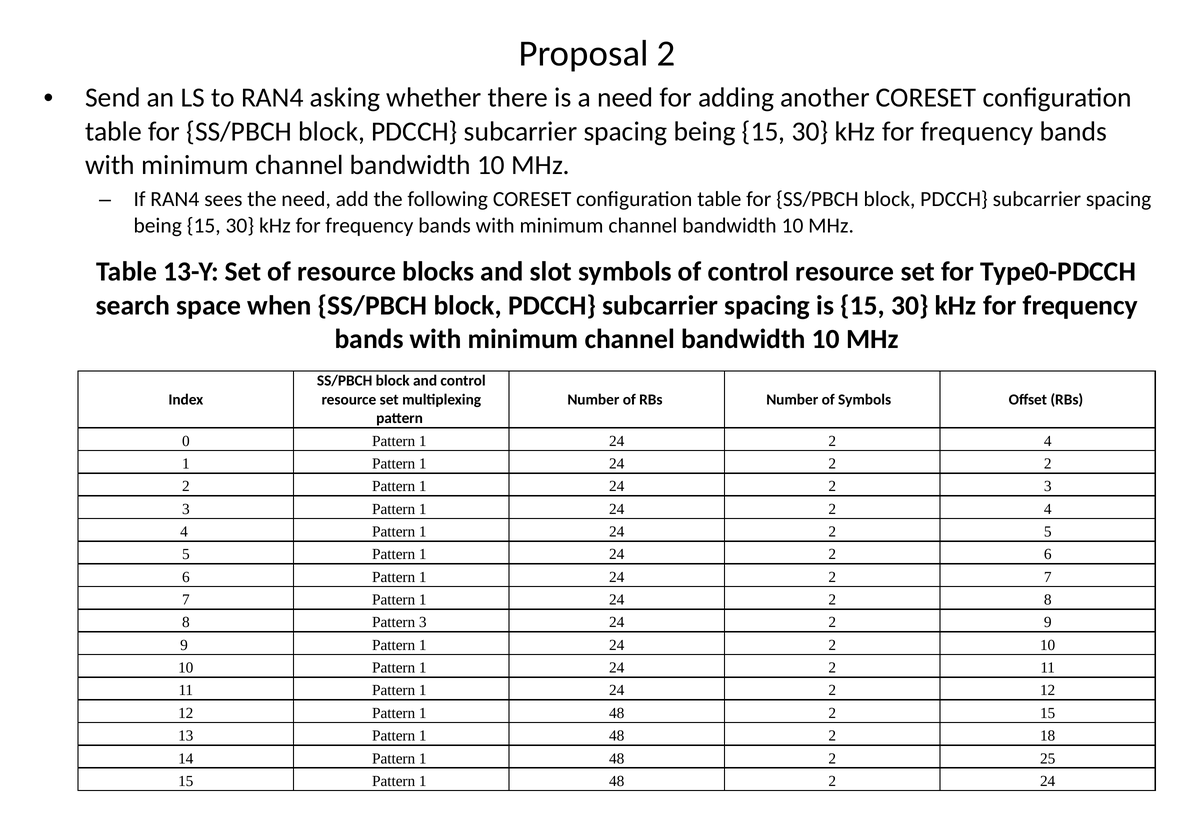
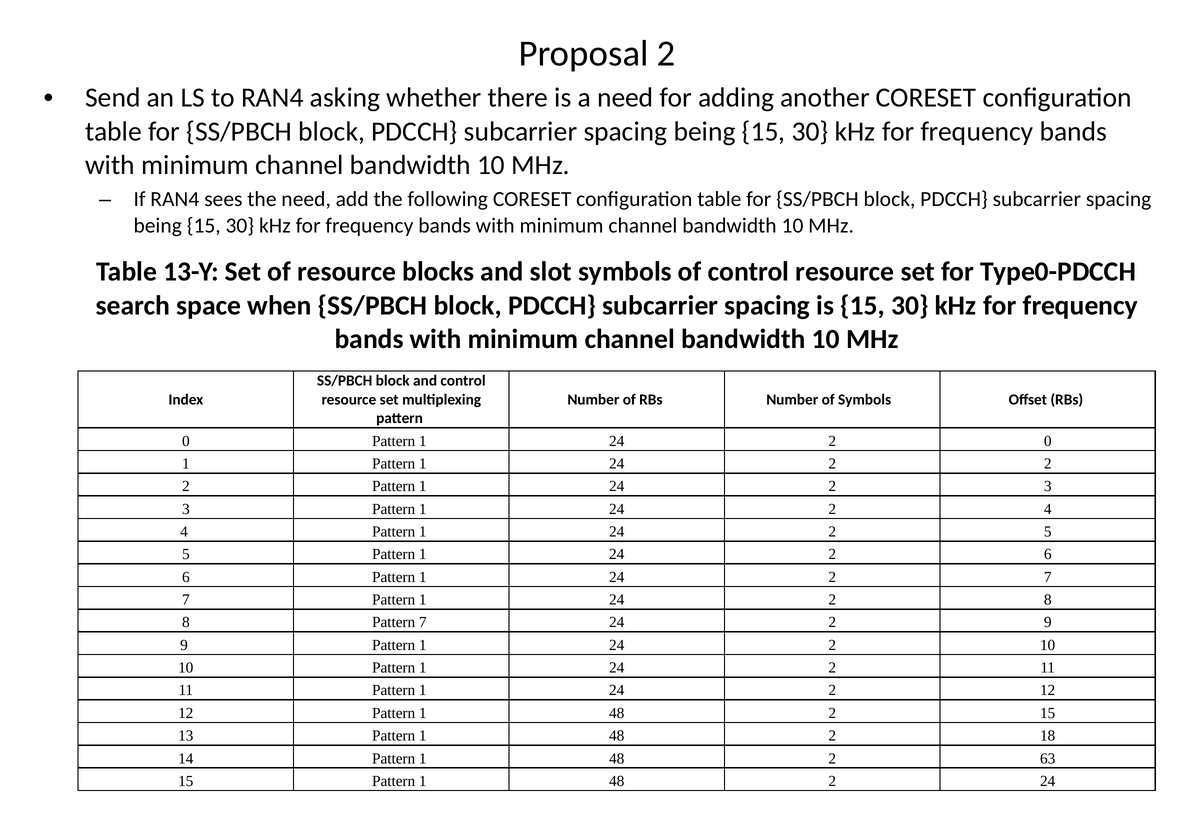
4 at (1048, 441): 4 -> 0
Pattern 3: 3 -> 7
25: 25 -> 63
